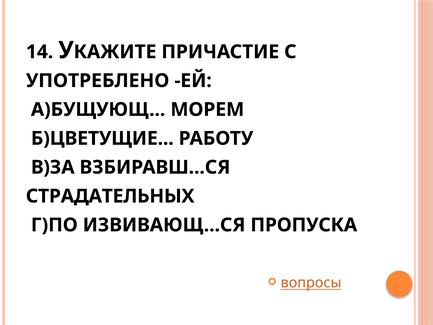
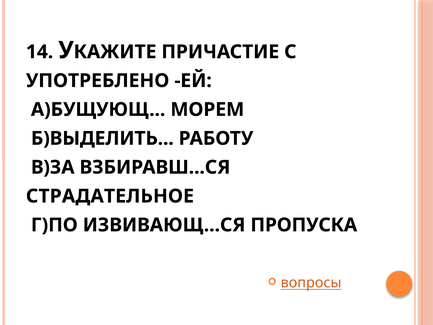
Б)ЦВЕТУЩИЕ: Б)ЦВЕТУЩИЕ -> Б)ВЫДЕЛИТЬ
СТРАДАТЕЛЬНЫХ: СТРАДАТЕЛЬНЫХ -> СТРАДАТЕЛЬНОЕ
